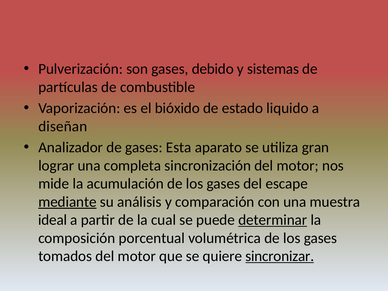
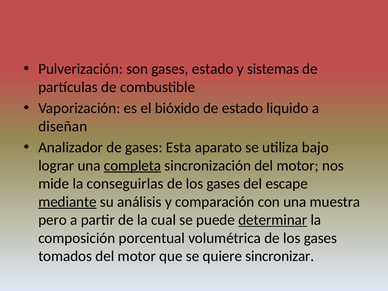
gases debido: debido -> estado
gran: gran -> bajo
completa underline: none -> present
acumulación: acumulación -> conseguirlas
ideal: ideal -> pero
sincronizar underline: present -> none
